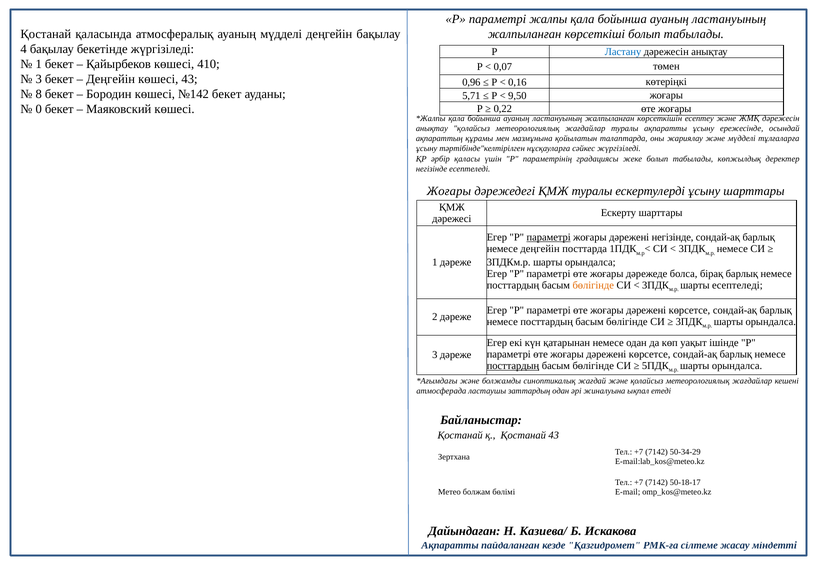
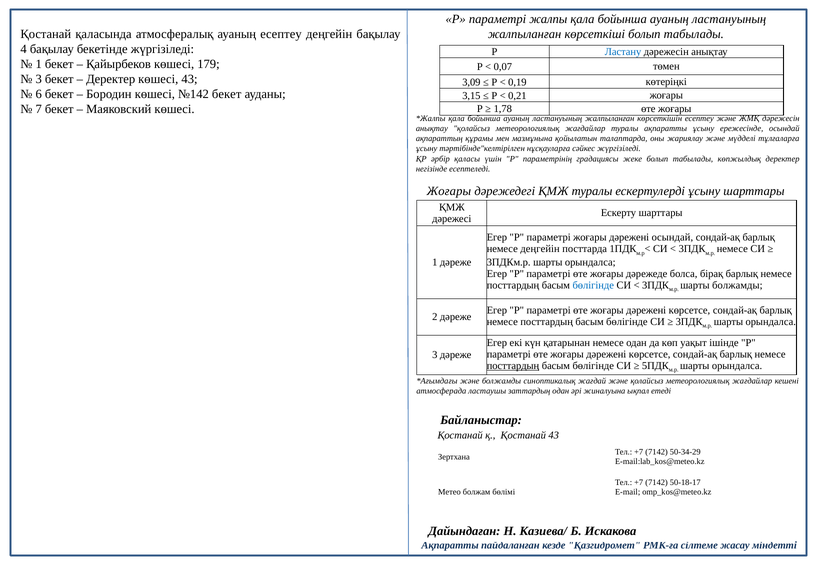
ауаның мүдделі: мүдделі -> есептеу
410: 410 -> 179
Деңгейін at (111, 79): Деңгейін -> Деректер
0,96: 0,96 -> 3,09
0,16: 0,16 -> 0,19
8: 8 -> 6
5,71: 5,71 -> 3,15
9,50: 9,50 -> 0,21
0: 0 -> 7
0,22: 0,22 -> 1,78
параметрі at (549, 238) underline: present -> none
дәрежені негізінде: негізінде -> осындай
бөлігінде at (593, 285) colour: orange -> blue
шарты есептеледі: есептеледі -> болжамды
